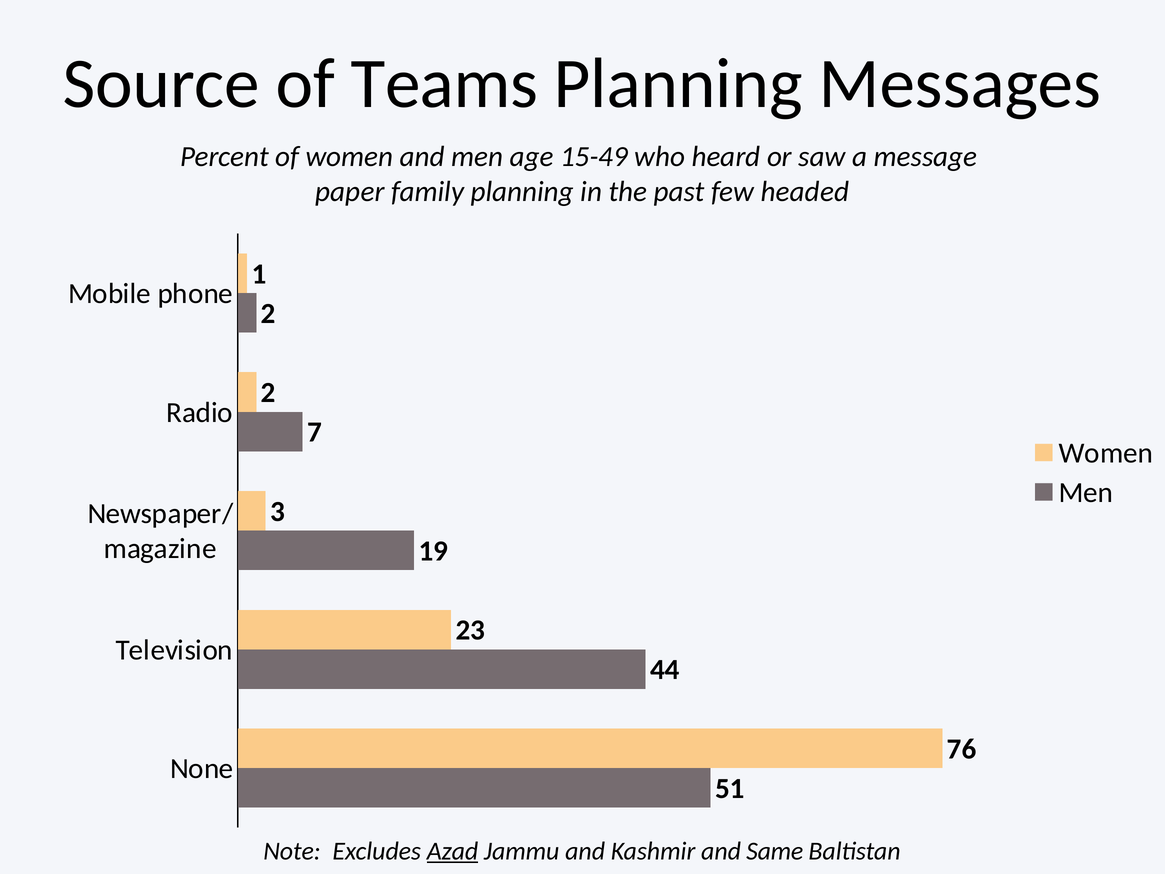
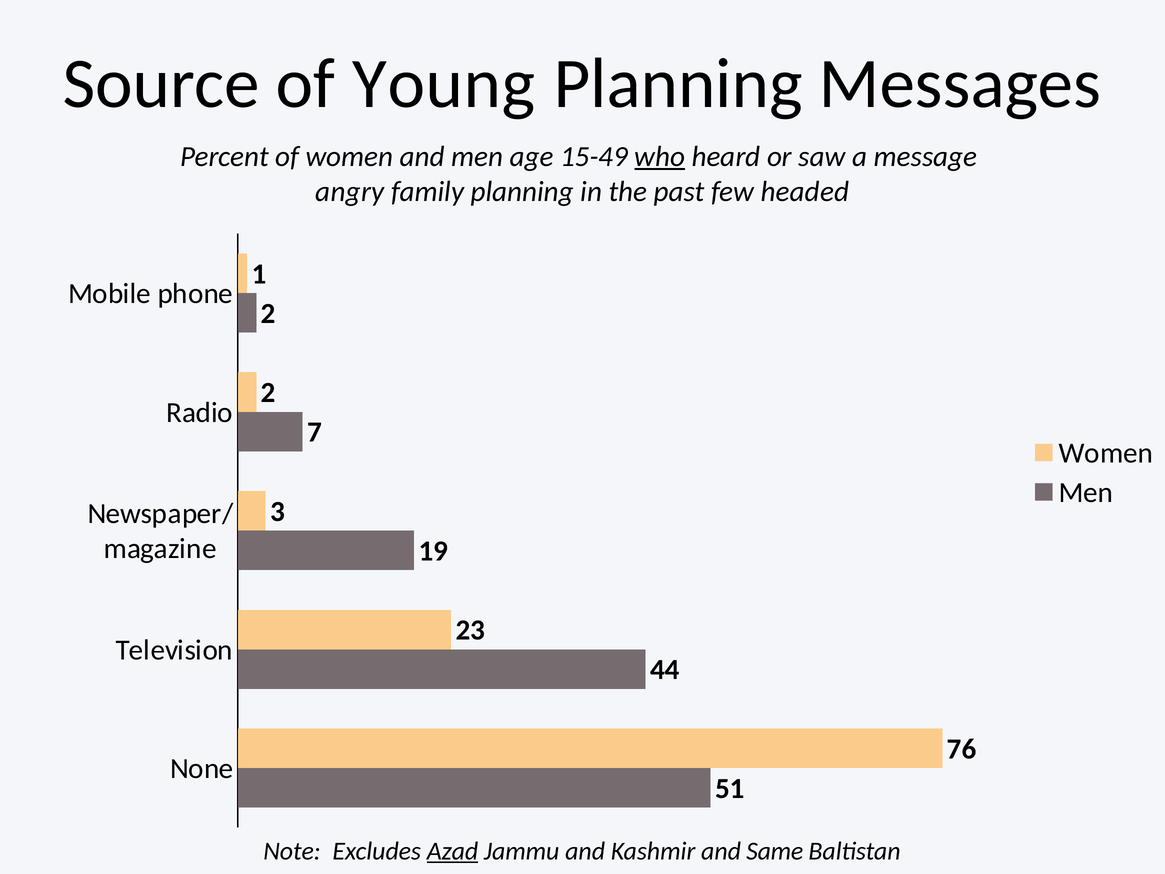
Teams: Teams -> Young
who underline: none -> present
paper: paper -> angry
